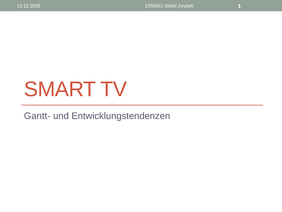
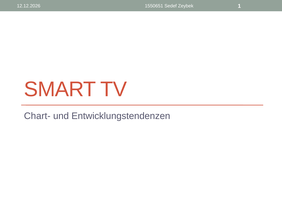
Gantt-: Gantt- -> Chart-
